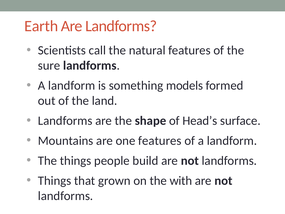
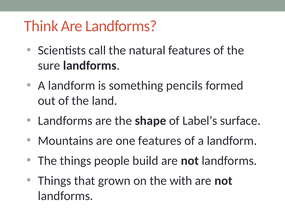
Earth: Earth -> Think
models: models -> pencils
Head’s: Head’s -> Label’s
